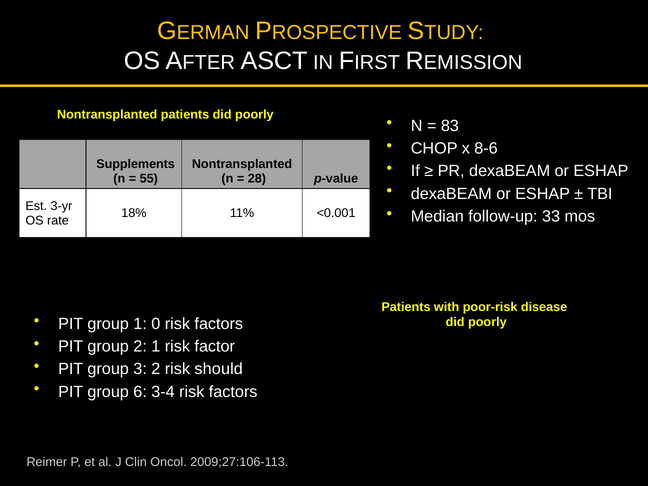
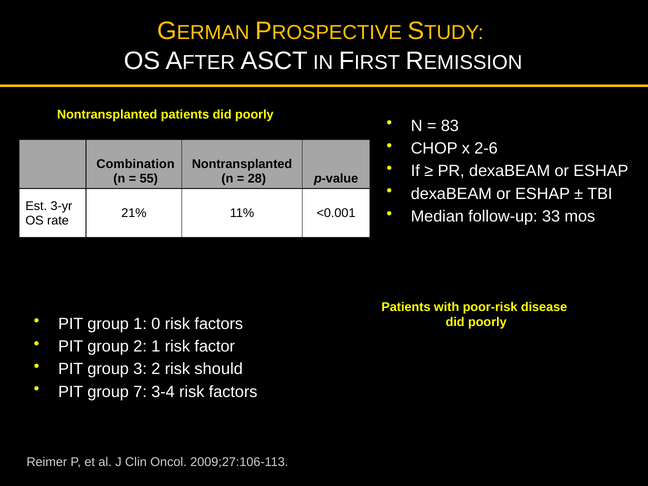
8-6: 8-6 -> 2-6
Supplements: Supplements -> Combination
18%: 18% -> 21%
6: 6 -> 7
